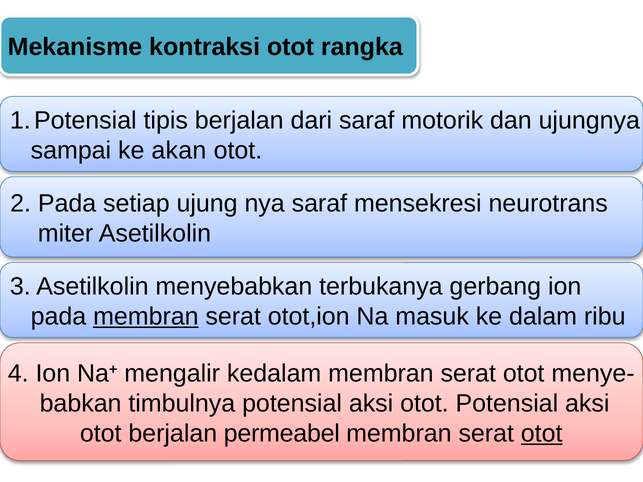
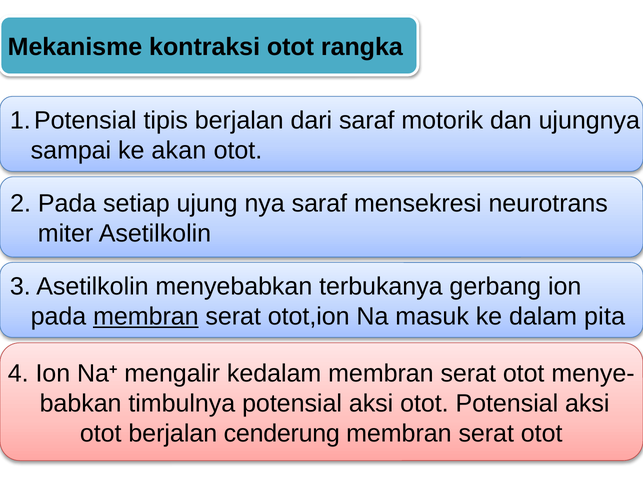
ribu: ribu -> pita
permeabel: permeabel -> cenderung
otot at (542, 434) underline: present -> none
